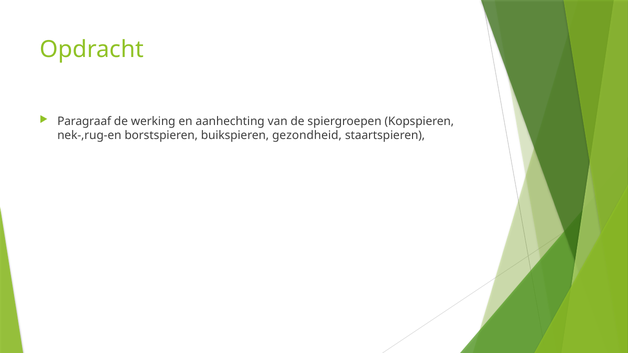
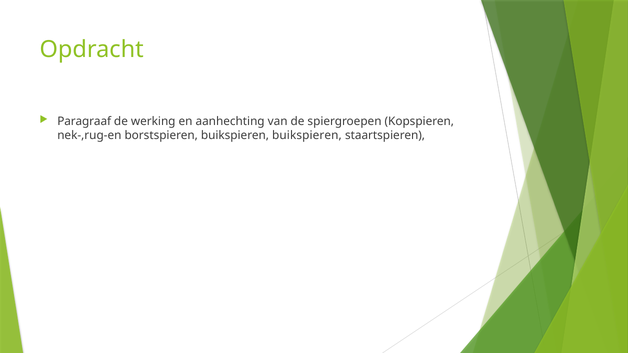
buikspieren gezondheid: gezondheid -> buikspieren
